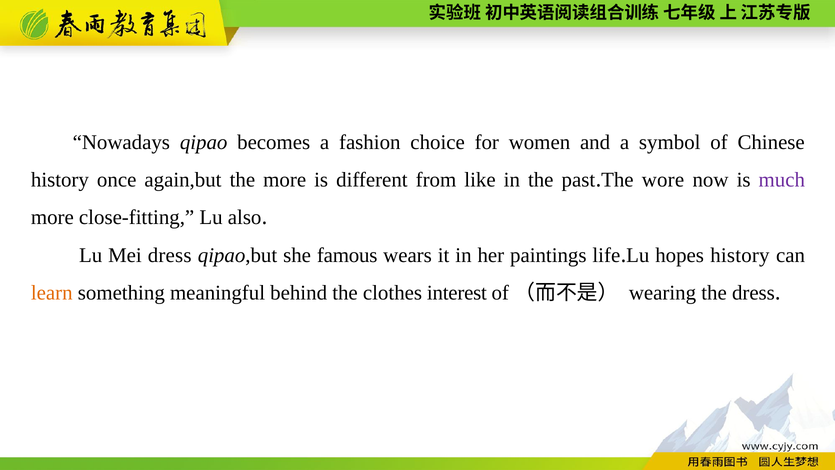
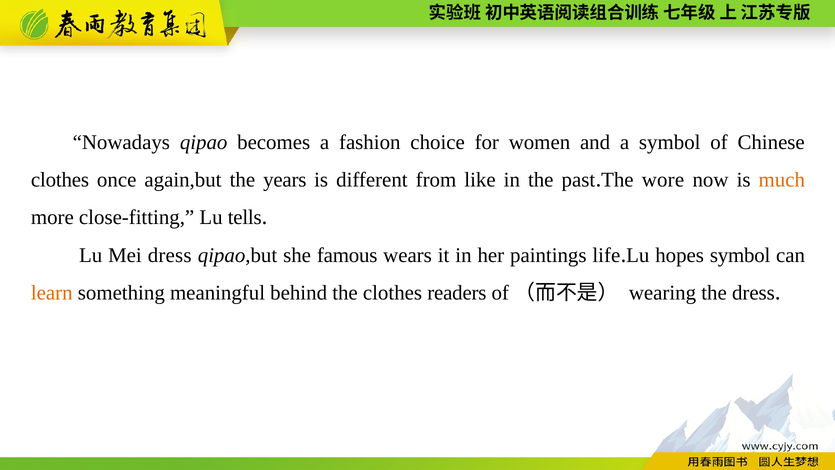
history at (60, 180): history -> clothes
the more: more -> years
much colour: purple -> orange
also: also -> tells
hopes history: history -> symbol
interest: interest -> readers
